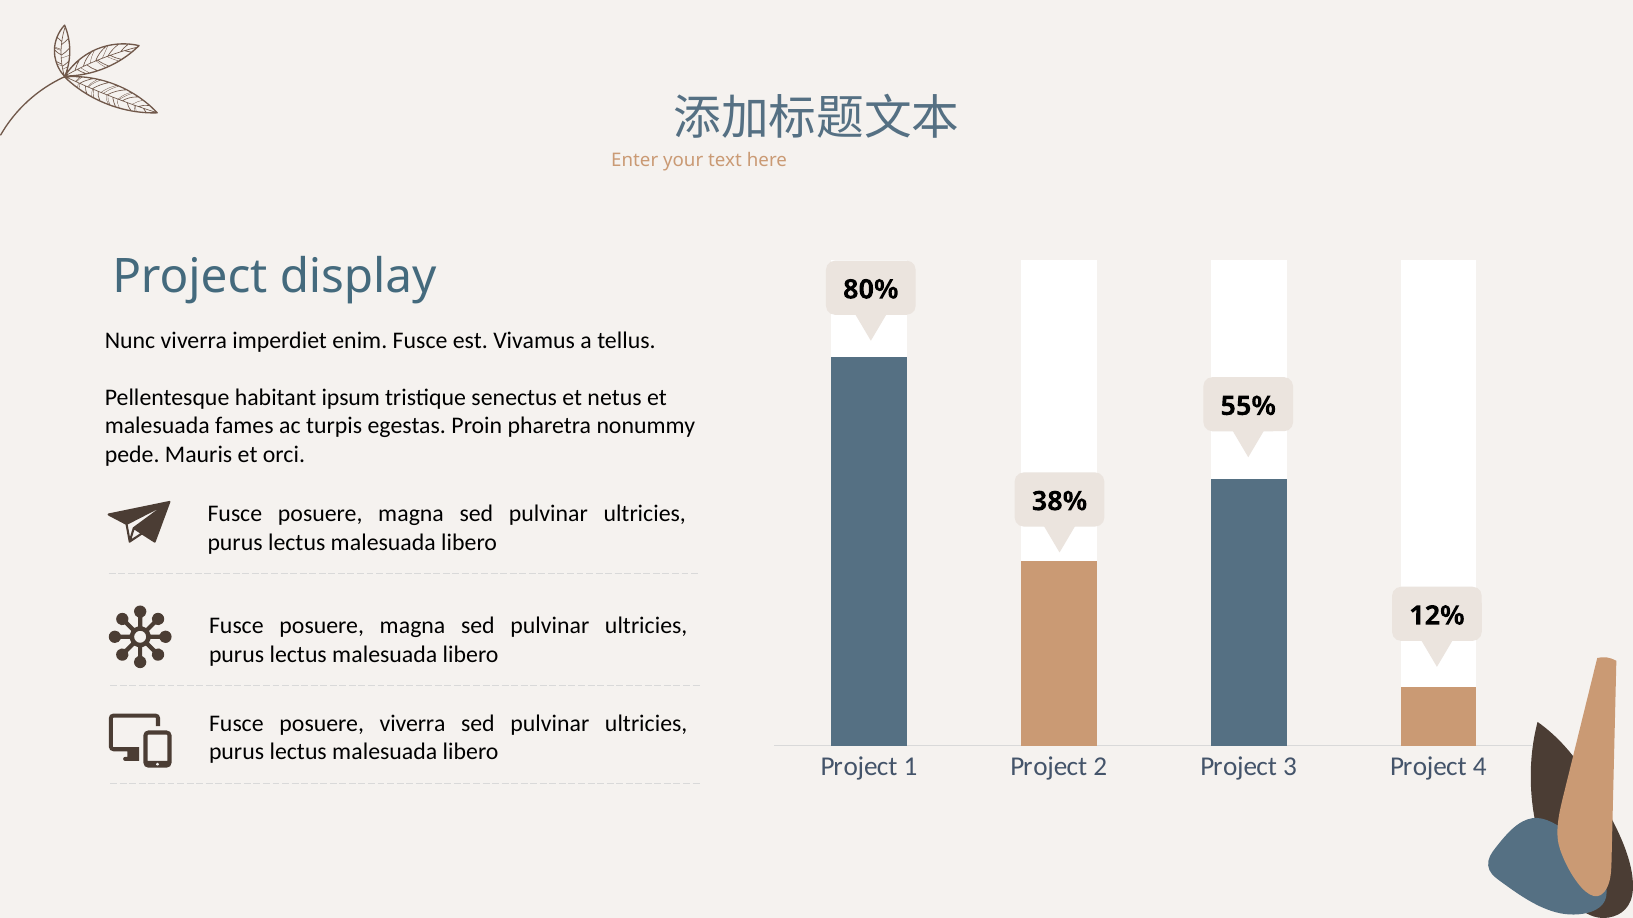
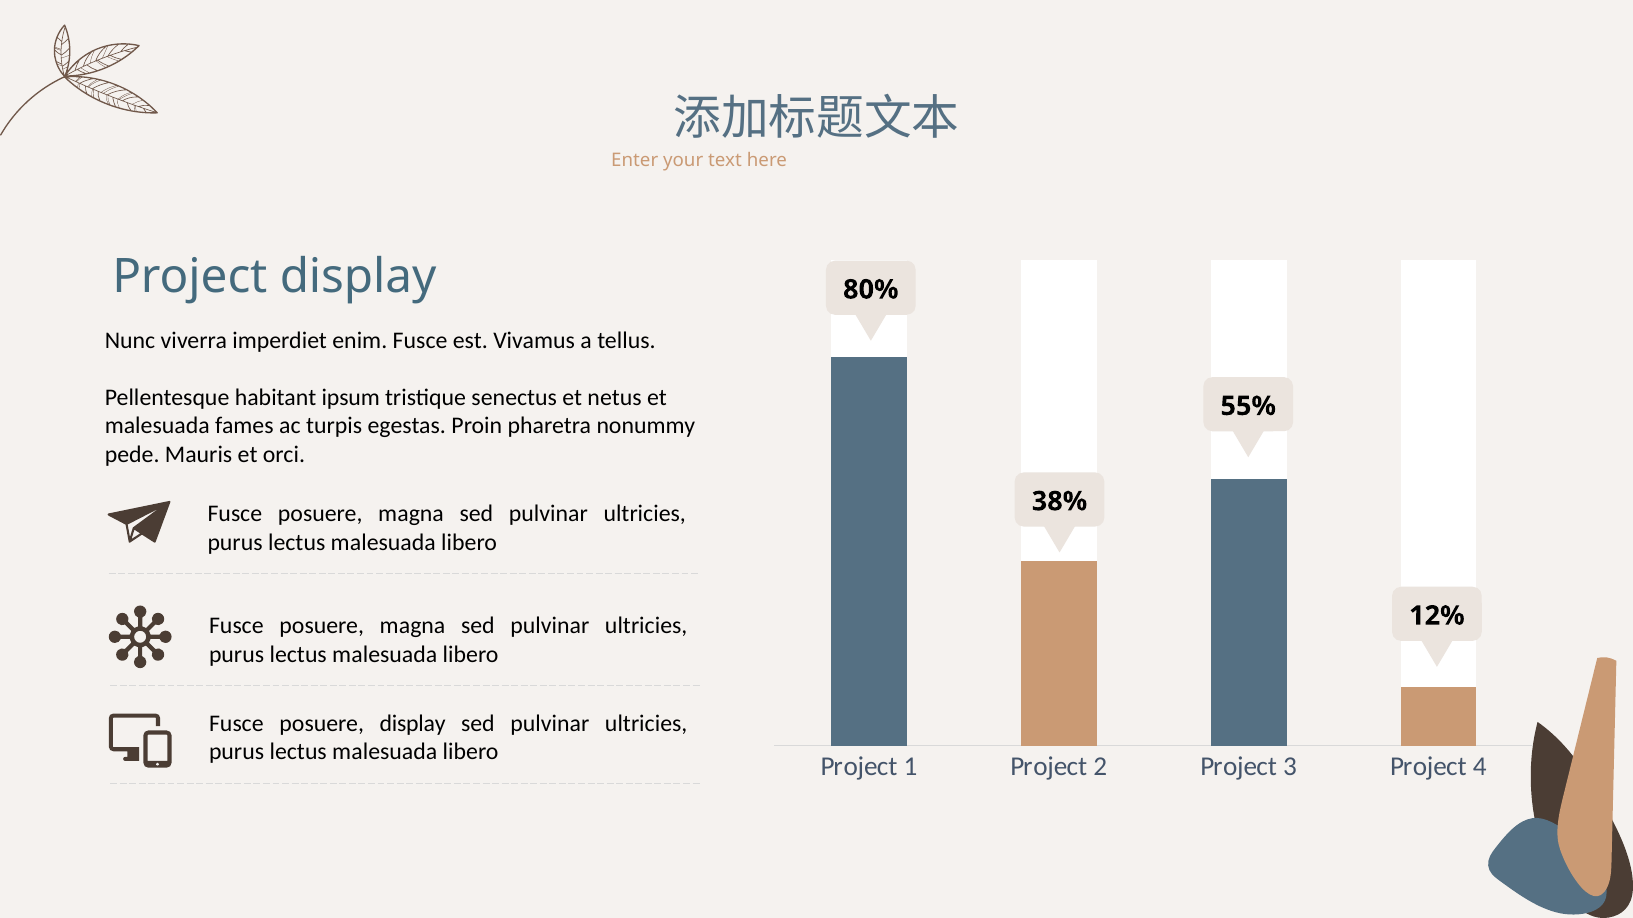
posuere viverra: viverra -> display
